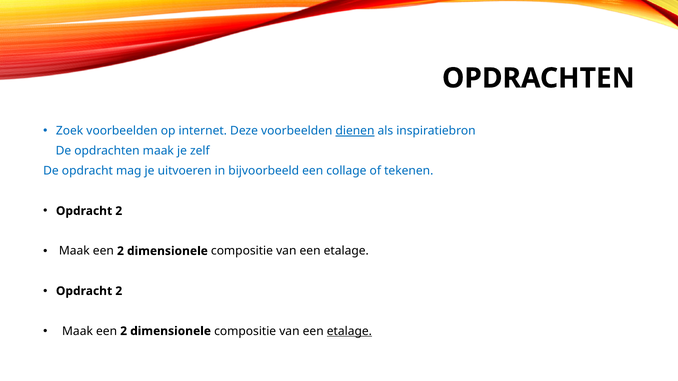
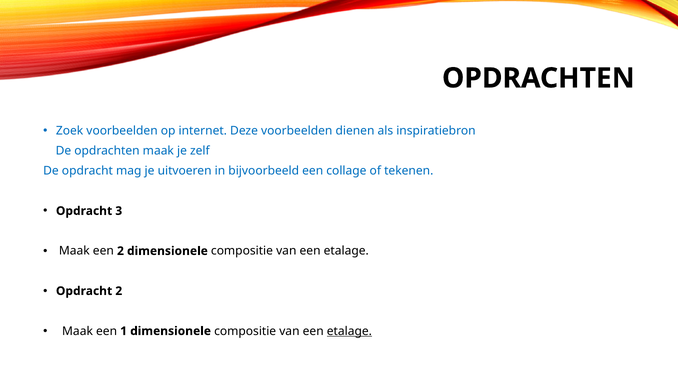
dienen underline: present -> none
2 at (119, 211): 2 -> 3
2 at (124, 331): 2 -> 1
